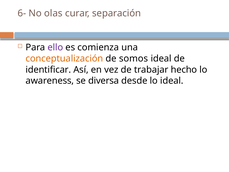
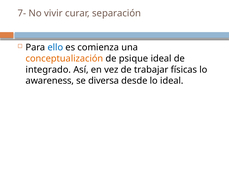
6-: 6- -> 7-
olas: olas -> vivir
ello colour: purple -> blue
somos: somos -> psique
identificar: identificar -> integrado
hecho: hecho -> físicas
